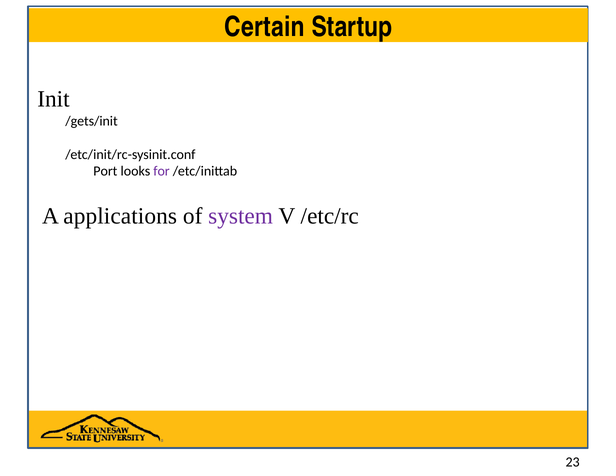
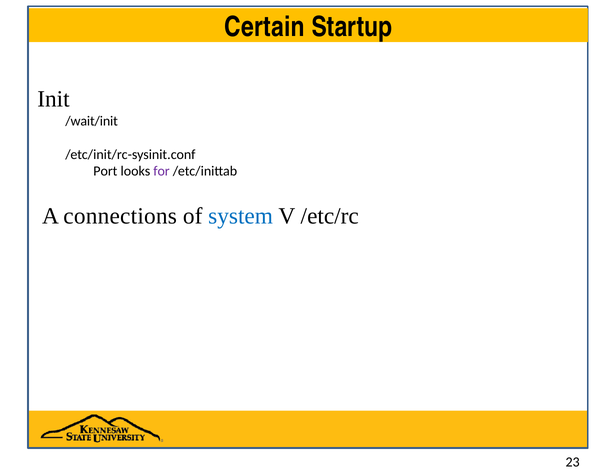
/gets/init: /gets/init -> /wait/init
applications: applications -> connections
system colour: purple -> blue
